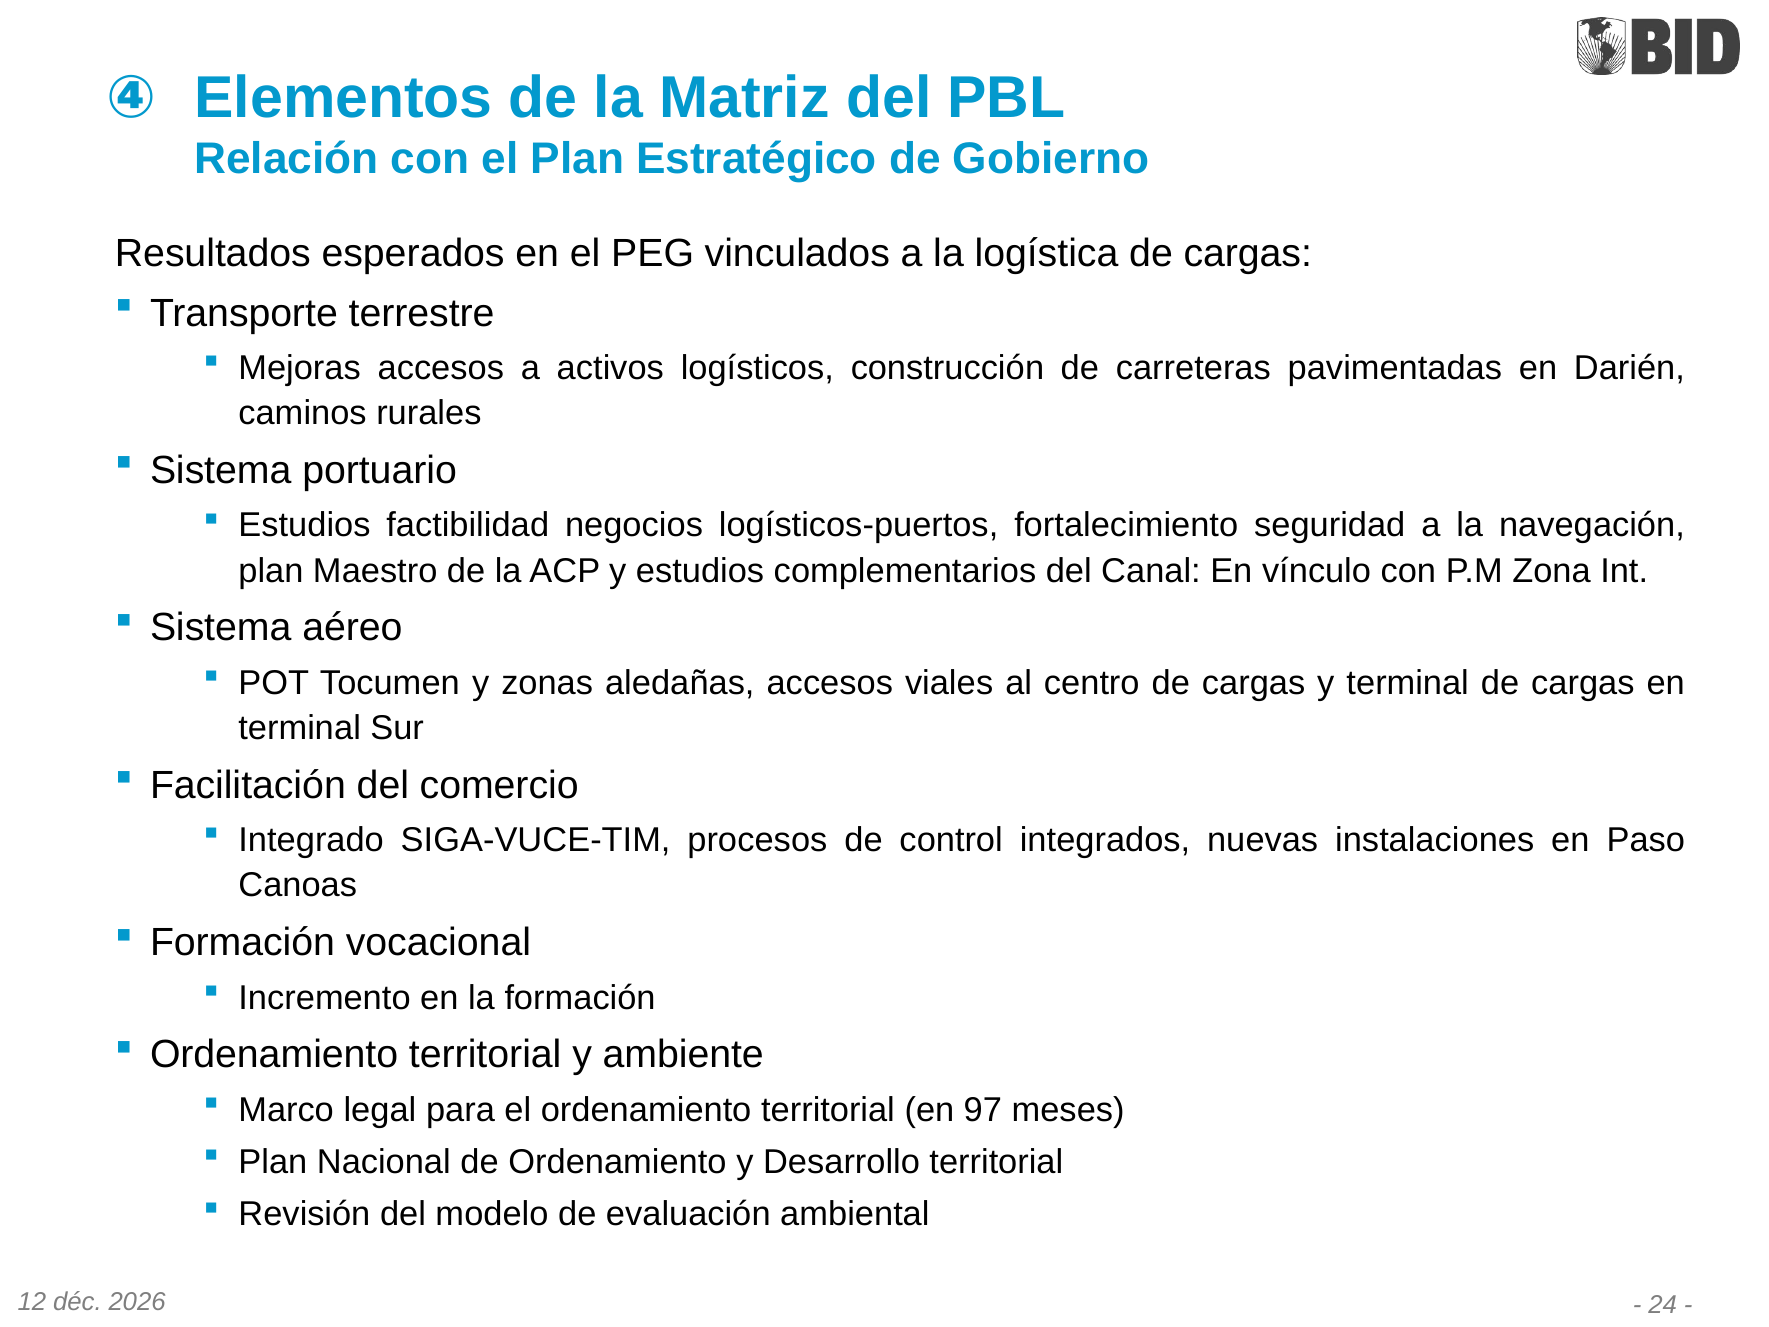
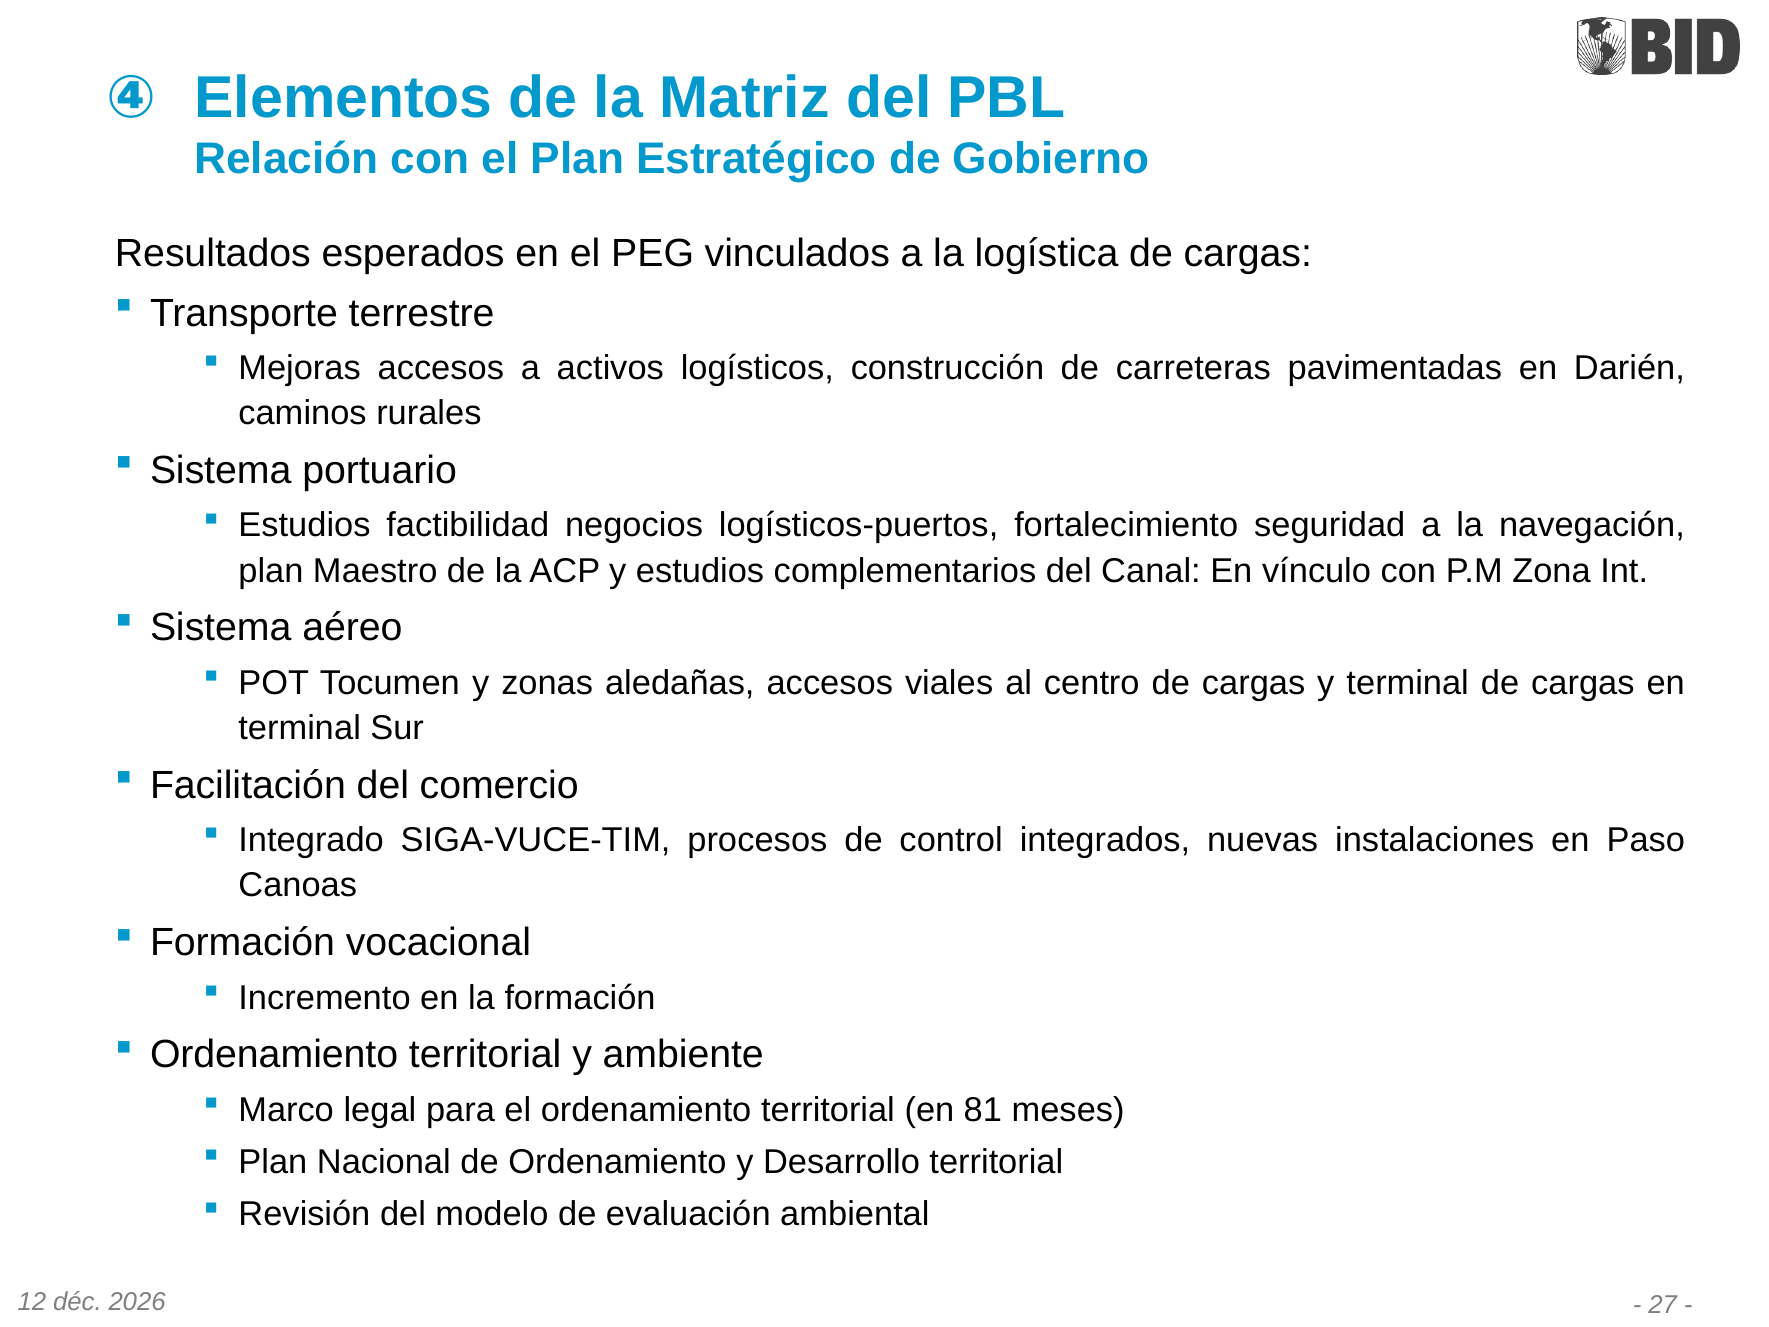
97: 97 -> 81
24: 24 -> 27
